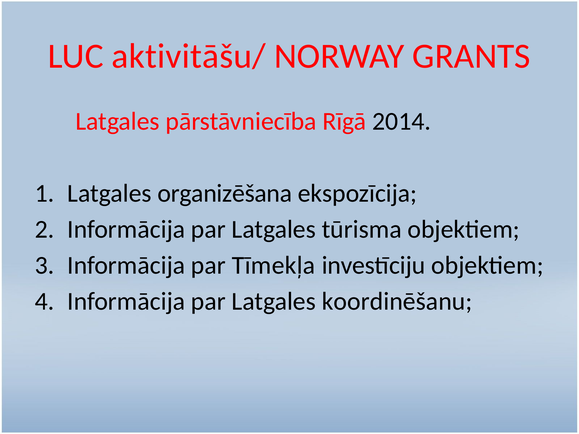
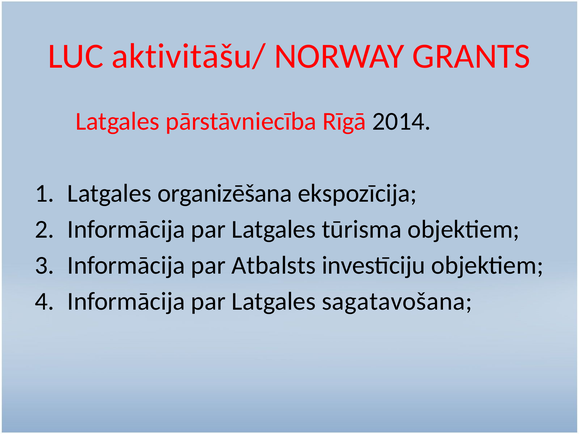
Tīmekļa: Tīmekļa -> Atbalsts
koordinēšanu: koordinēšanu -> sagatavošana
